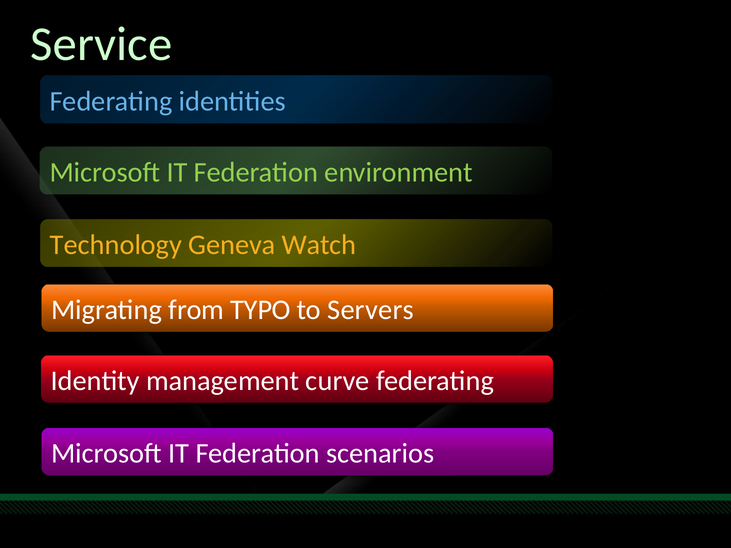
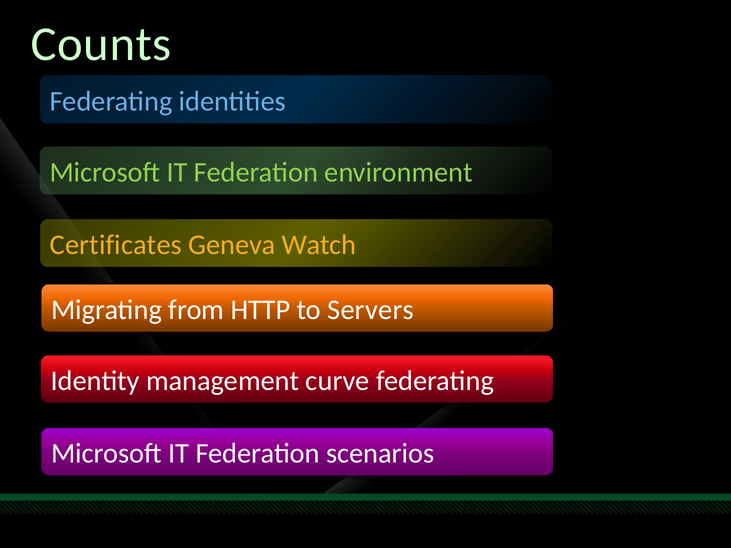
Service: Service -> Counts
Technology: Technology -> Certificates
TYPO: TYPO -> HTTP
